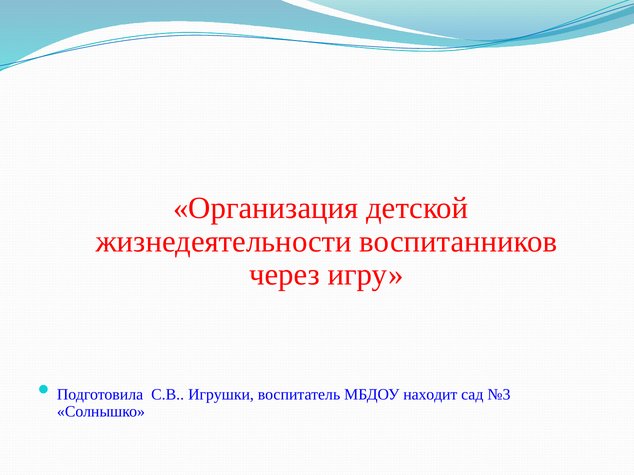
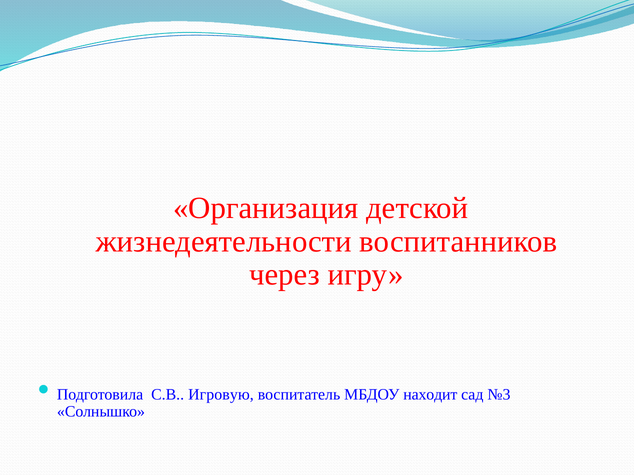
Игрушки: Игрушки -> Игровую
